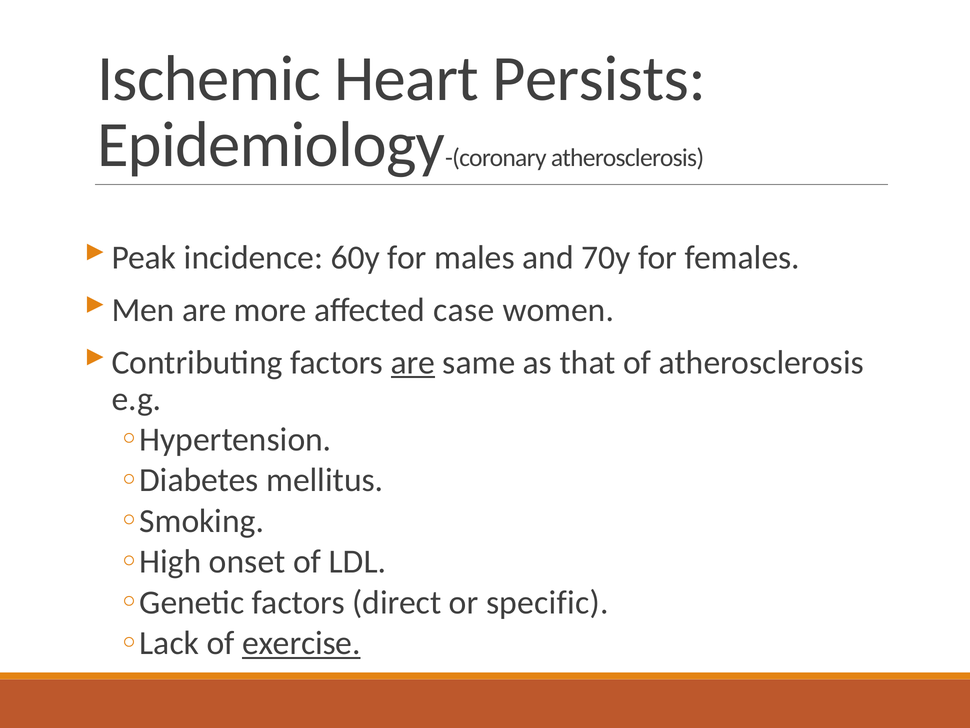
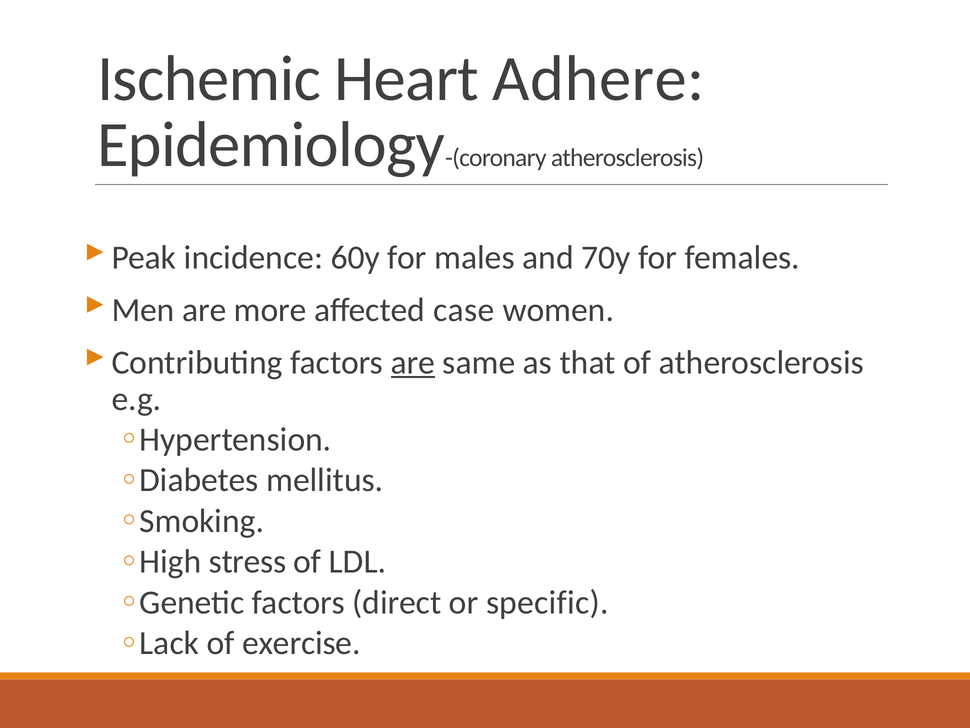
Persists: Persists -> Adhere
onset: onset -> stress
exercise underline: present -> none
